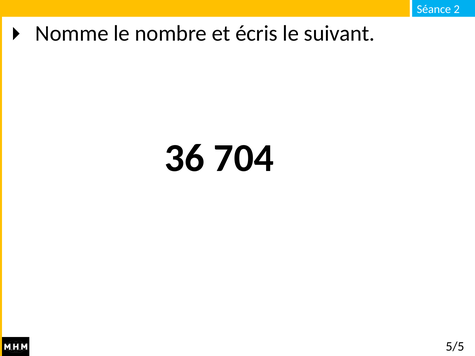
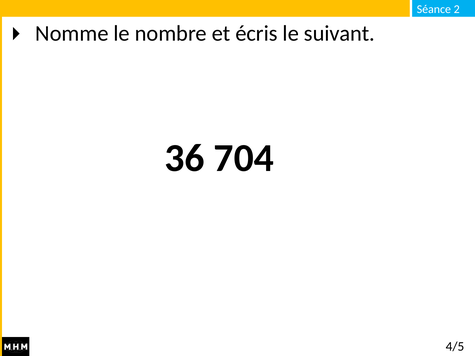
5/5: 5/5 -> 4/5
